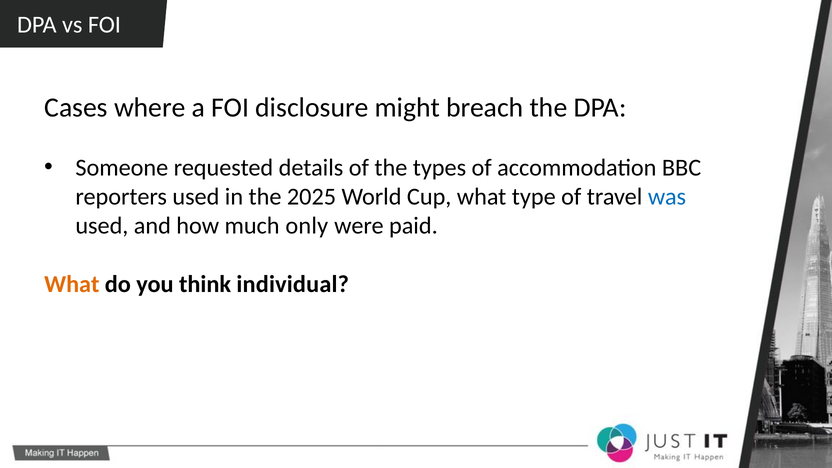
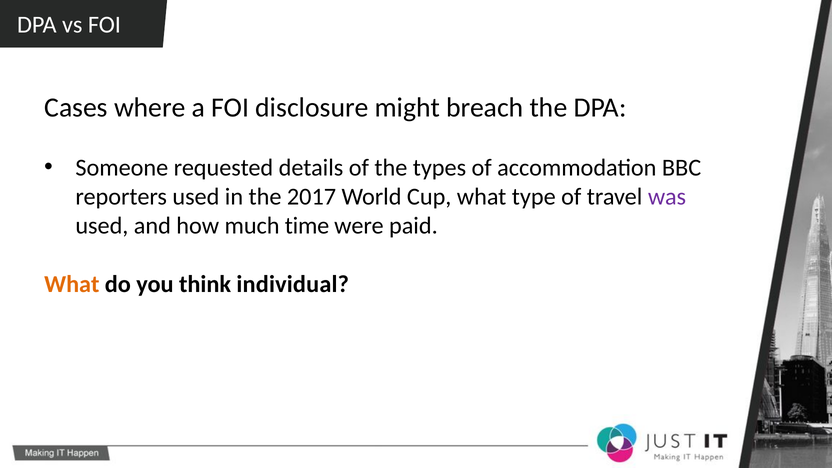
2025: 2025 -> 2017
was colour: blue -> purple
only: only -> time
